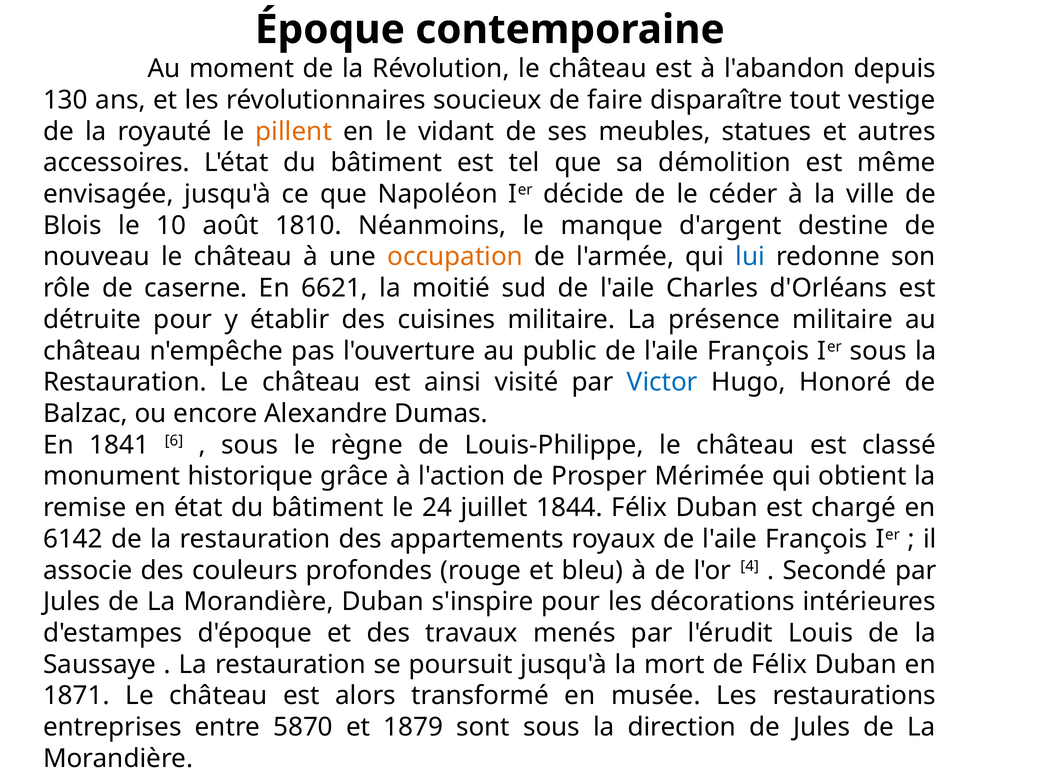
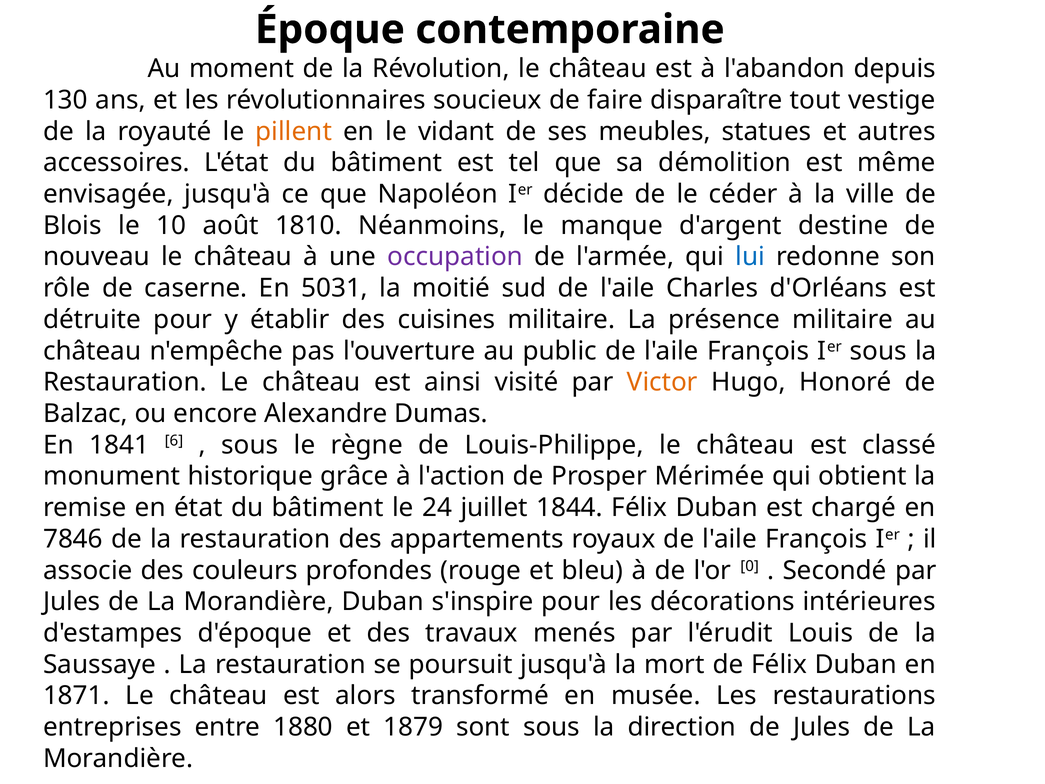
occupation colour: orange -> purple
6621: 6621 -> 5031
Victor colour: blue -> orange
6142: 6142 -> 7846
4: 4 -> 0
5870: 5870 -> 1880
